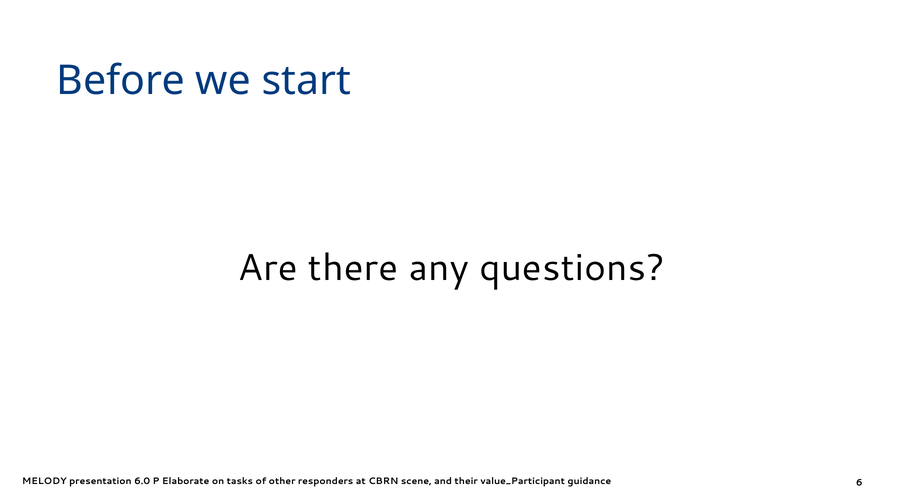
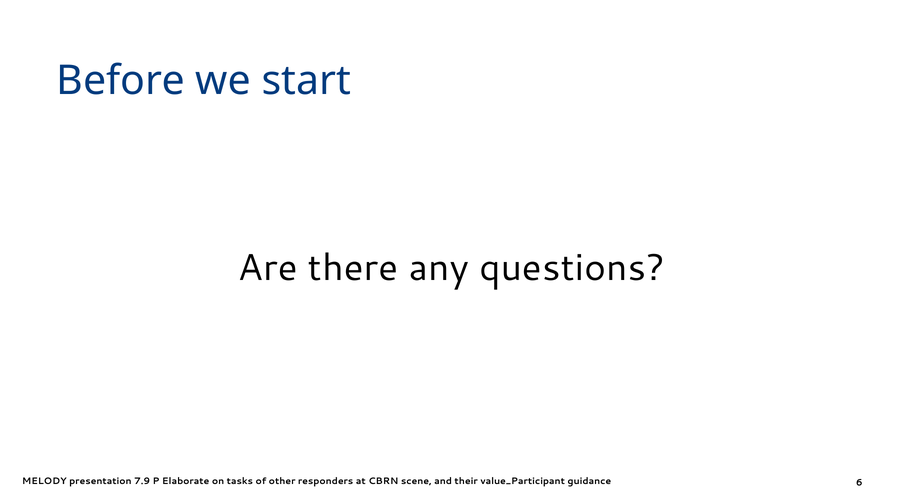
6.0: 6.0 -> 7.9
